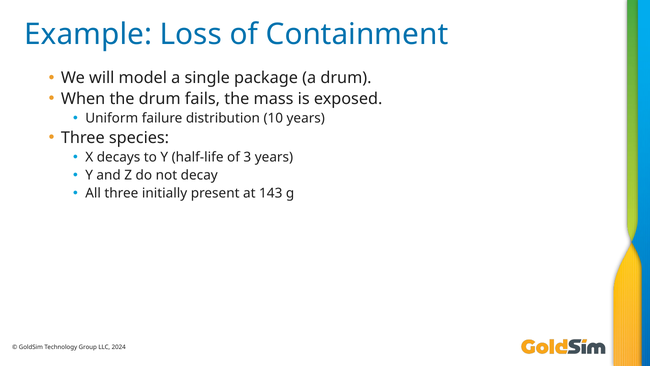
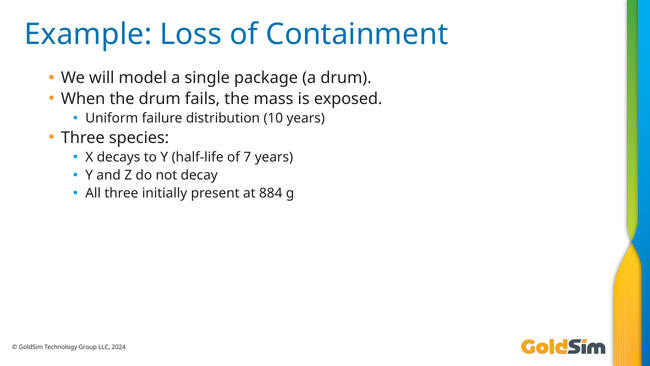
3: 3 -> 7
143: 143 -> 884
